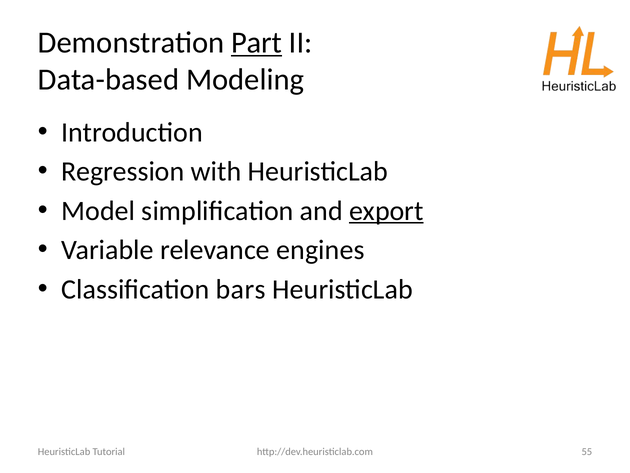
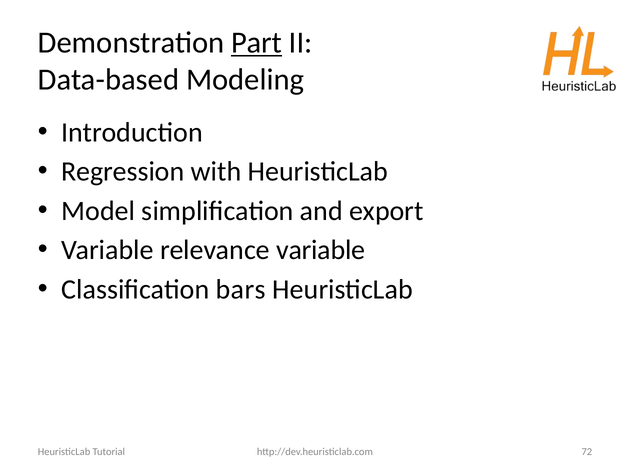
export underline: present -> none
relevance engines: engines -> variable
55: 55 -> 72
